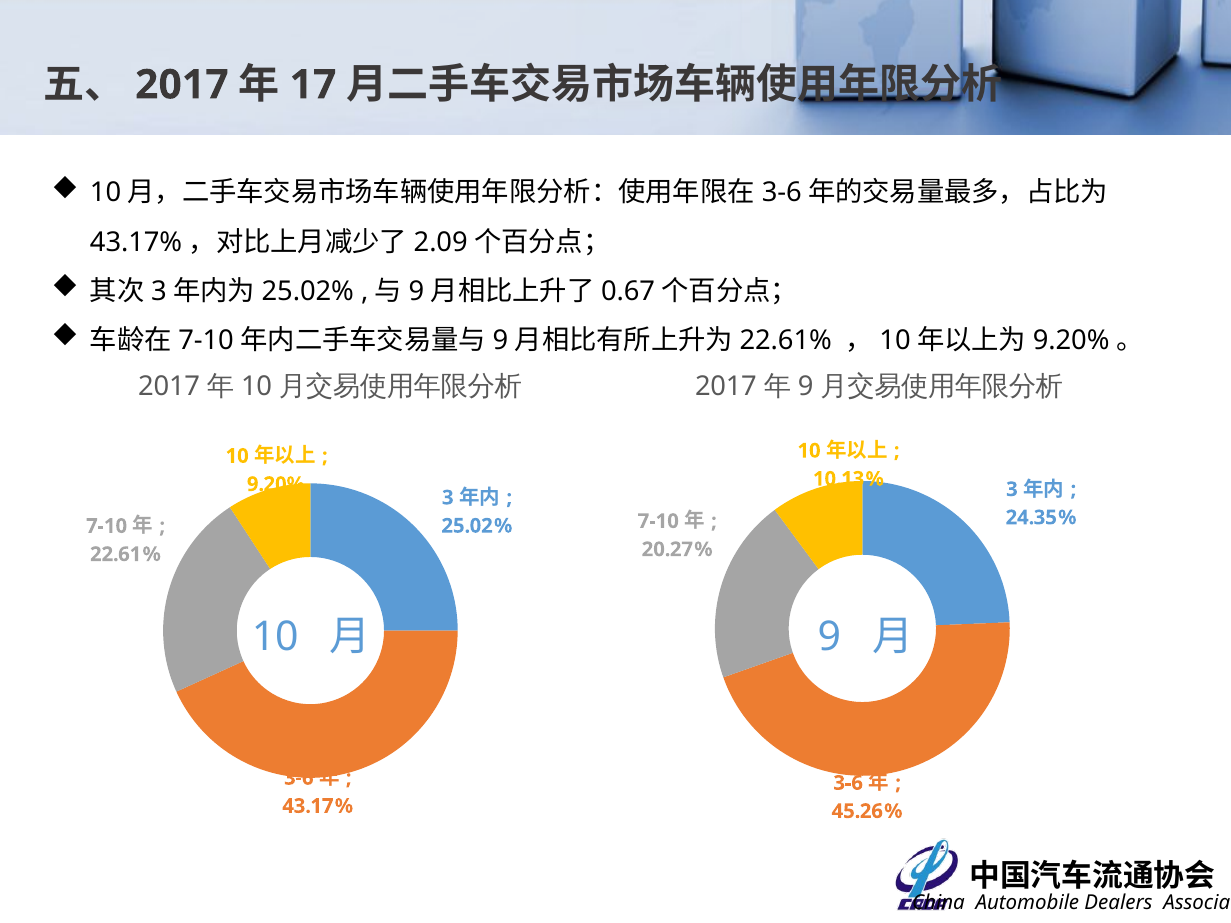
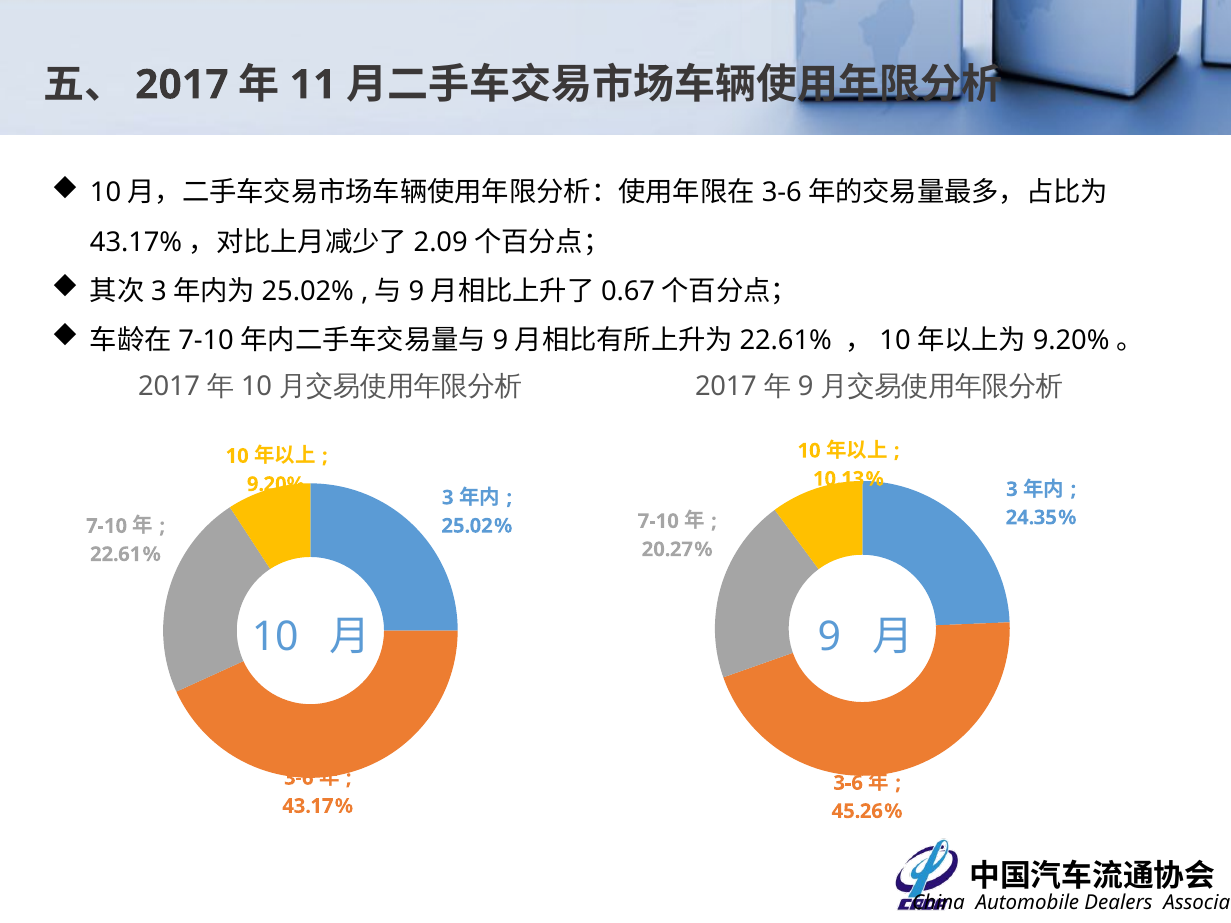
17: 17 -> 11
